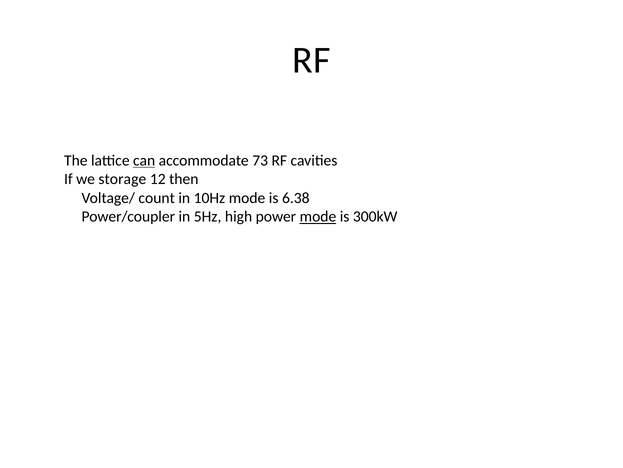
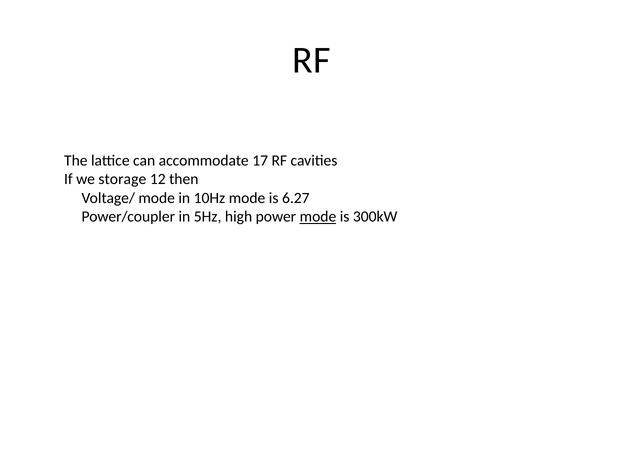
can underline: present -> none
73: 73 -> 17
Voltage/ count: count -> mode
6.38: 6.38 -> 6.27
